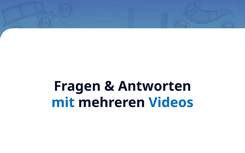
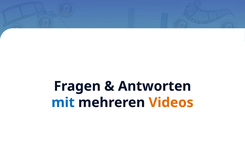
Videos colour: blue -> orange
